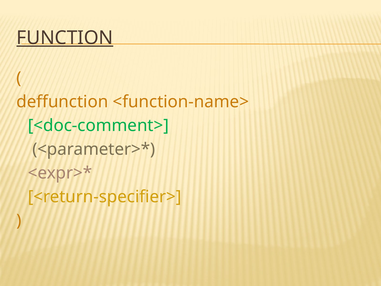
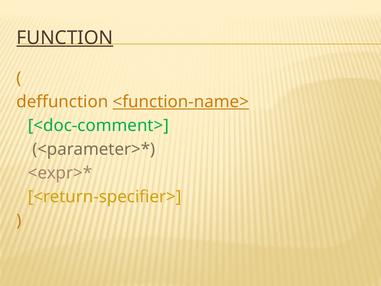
<function-name> underline: none -> present
